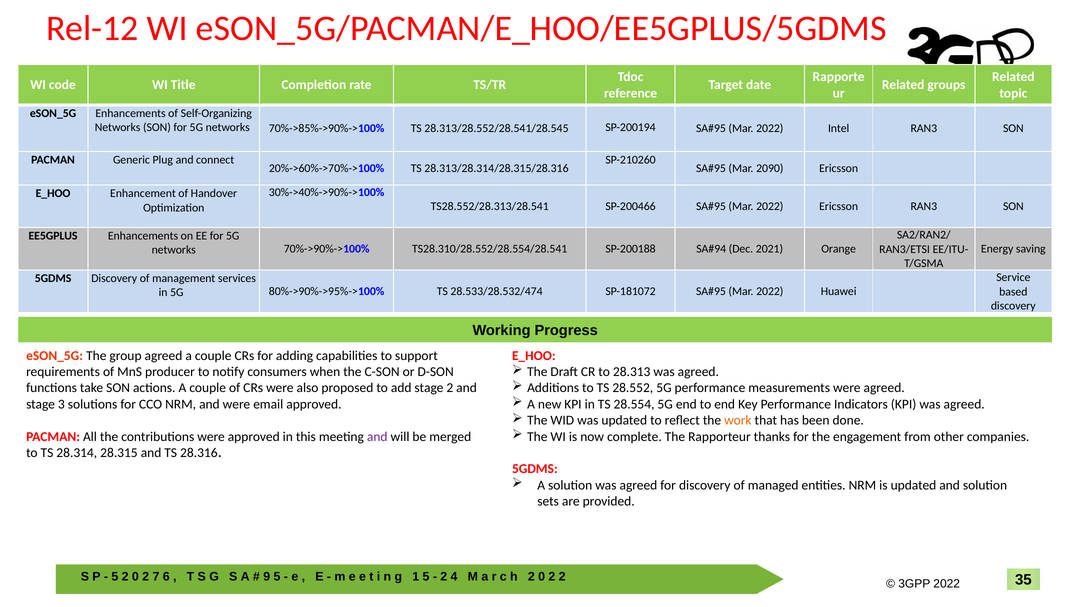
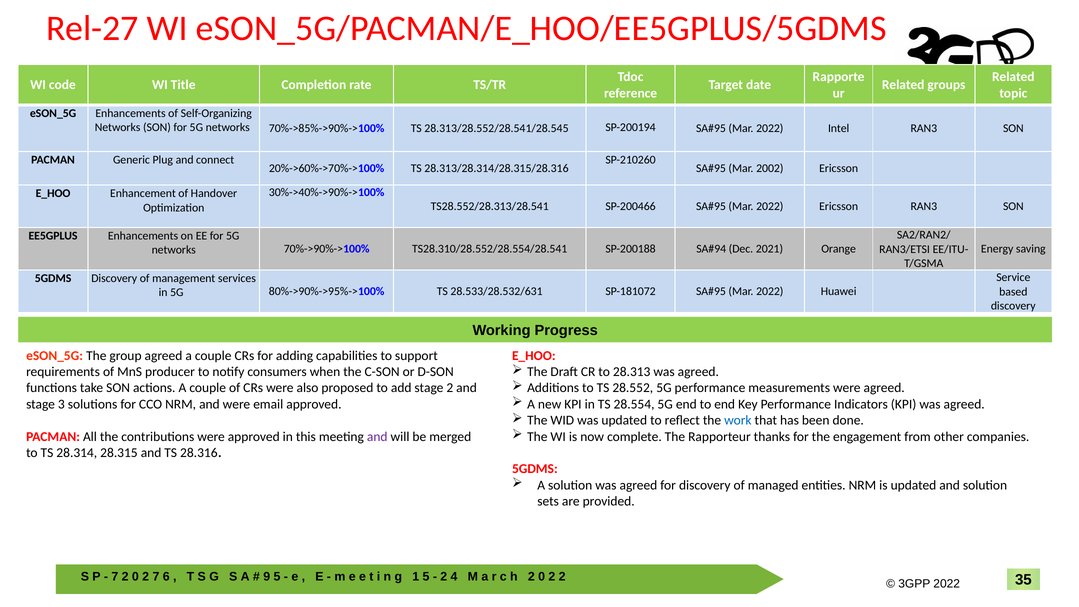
Rel-12: Rel-12 -> Rel-27
2090: 2090 -> 2002
28.533/28.532/474: 28.533/28.532/474 -> 28.533/28.532/631
work colour: orange -> blue
5 at (115, 576): 5 -> 7
